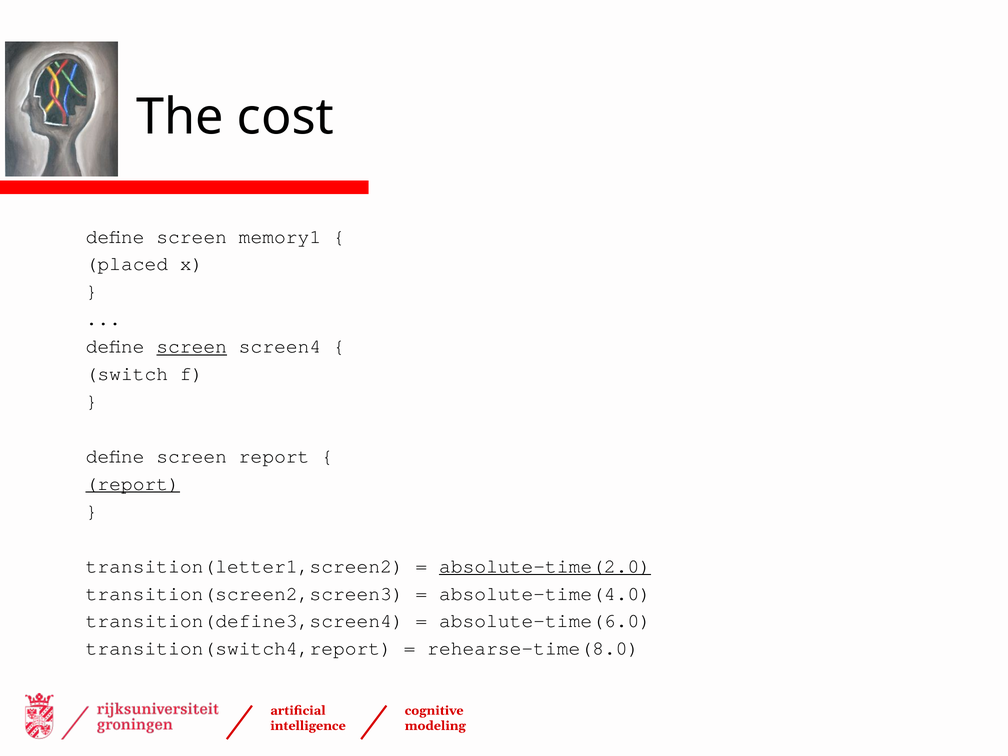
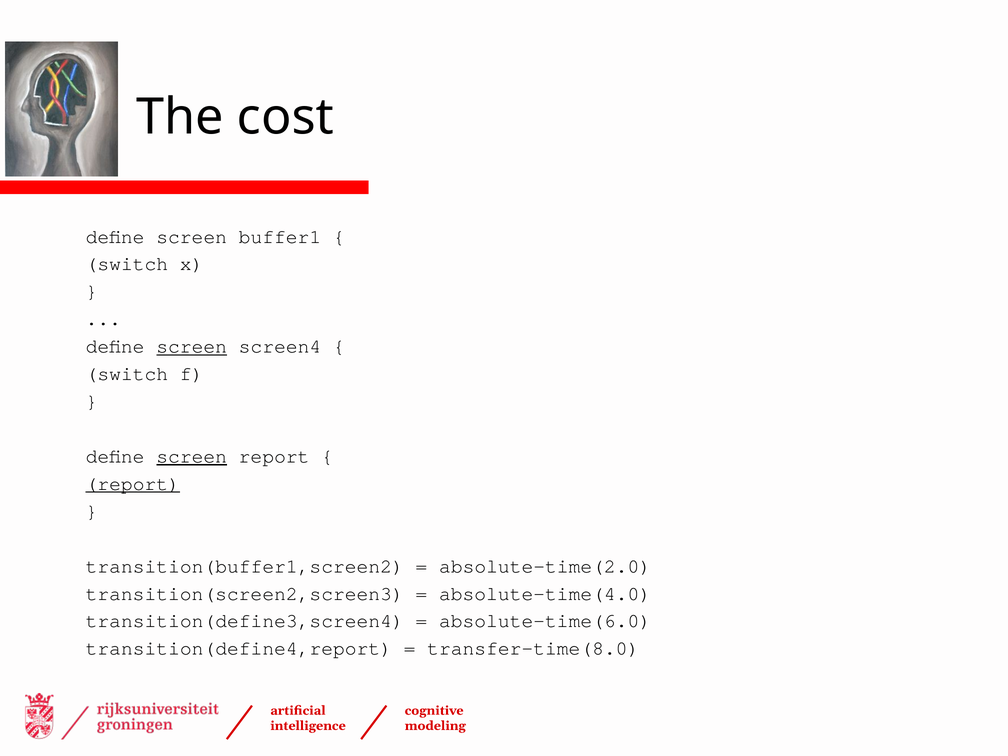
memory1: memory1 -> buffer1
placed at (127, 264): placed -> switch
screen at (192, 456) underline: none -> present
transition(letter1,screen2: transition(letter1,screen2 -> transition(buffer1,screen2
absolute-time(2.0 underline: present -> none
transition(switch4,report: transition(switch4,report -> transition(define4,report
rehearse-time(8.0: rehearse-time(8.0 -> transfer-time(8.0
